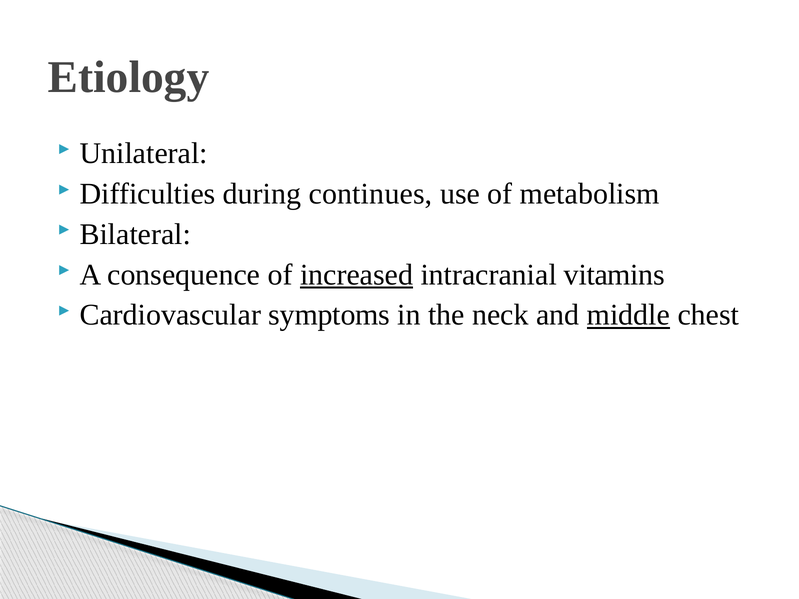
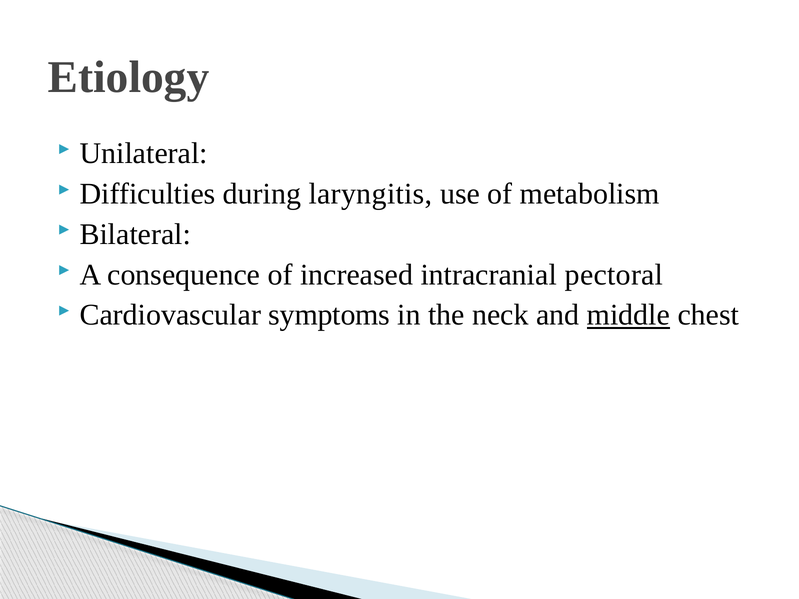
continues: continues -> laryngitis
increased underline: present -> none
vitamins: vitamins -> pectoral
